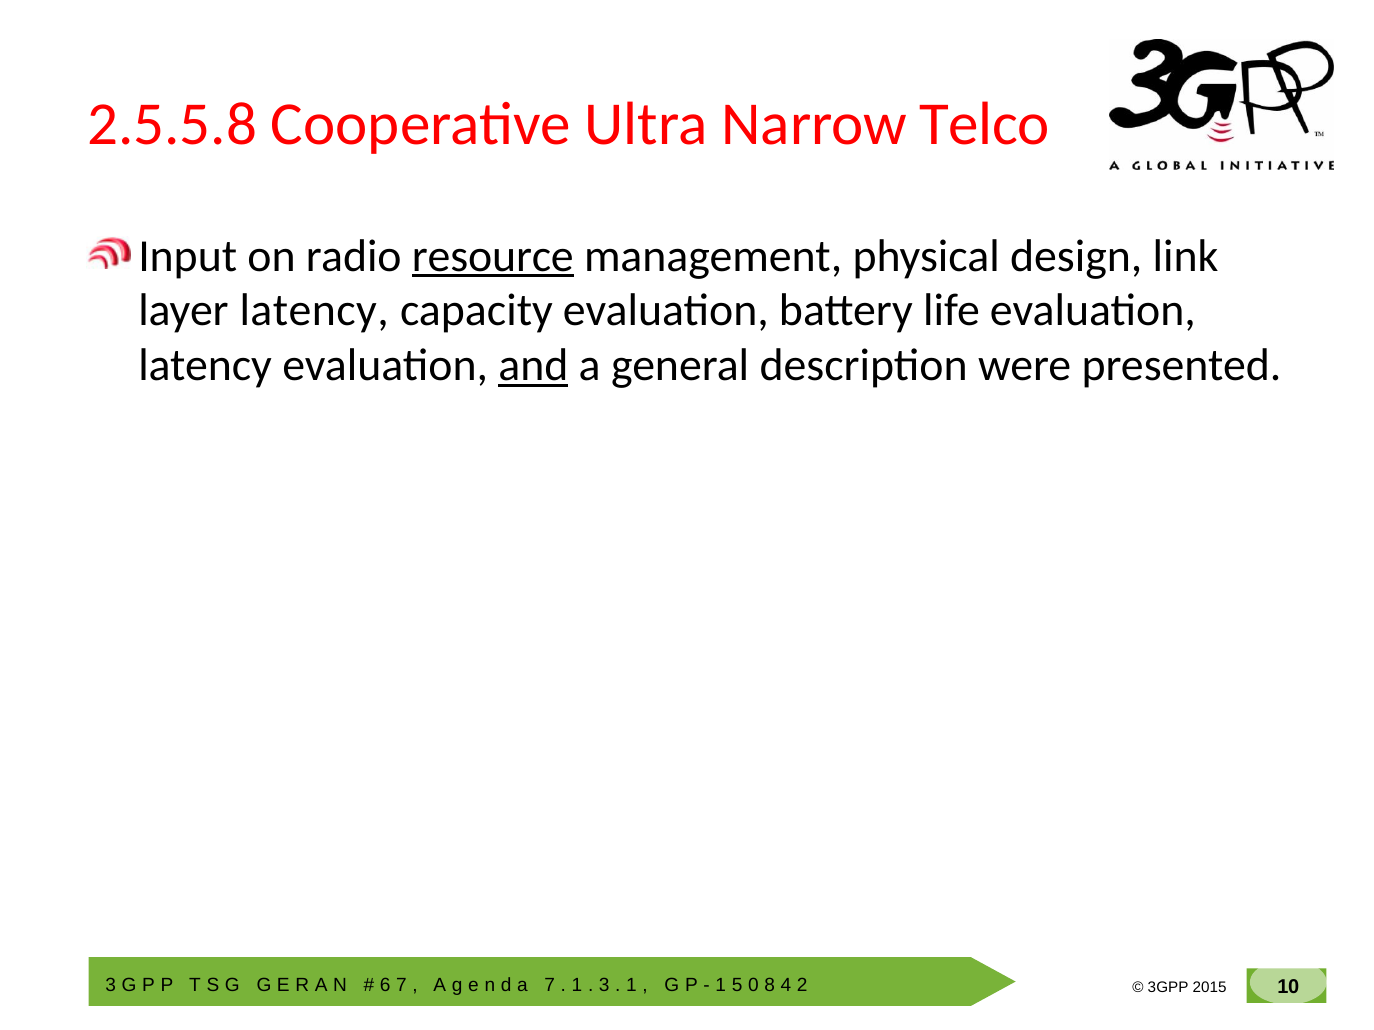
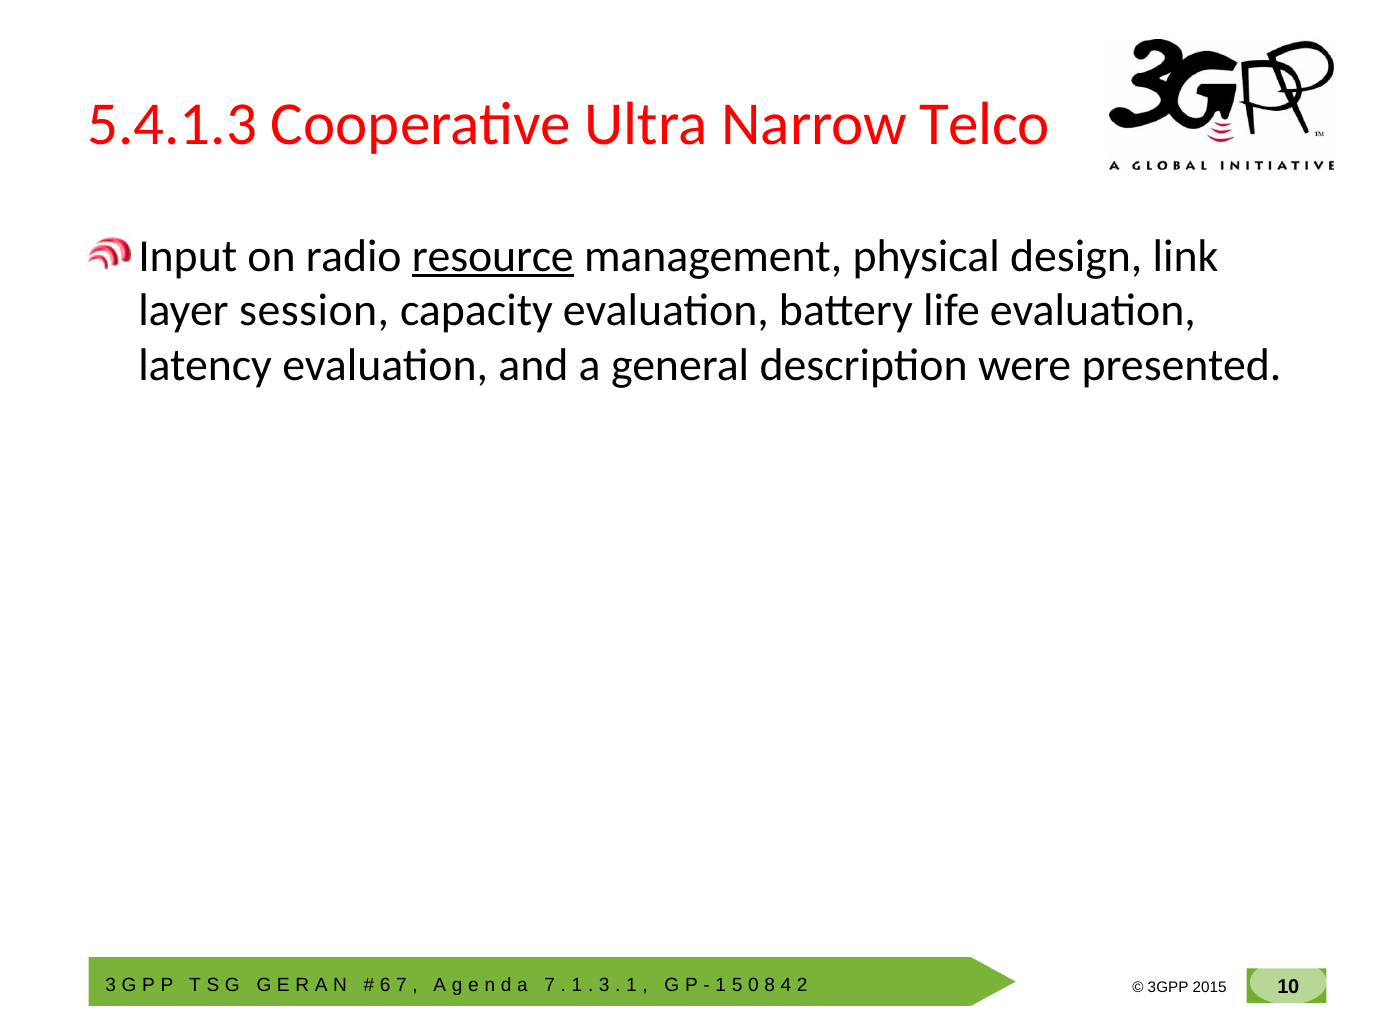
2.5.5.8: 2.5.5.8 -> 5.4.1.3
layer latency: latency -> session
and underline: present -> none
